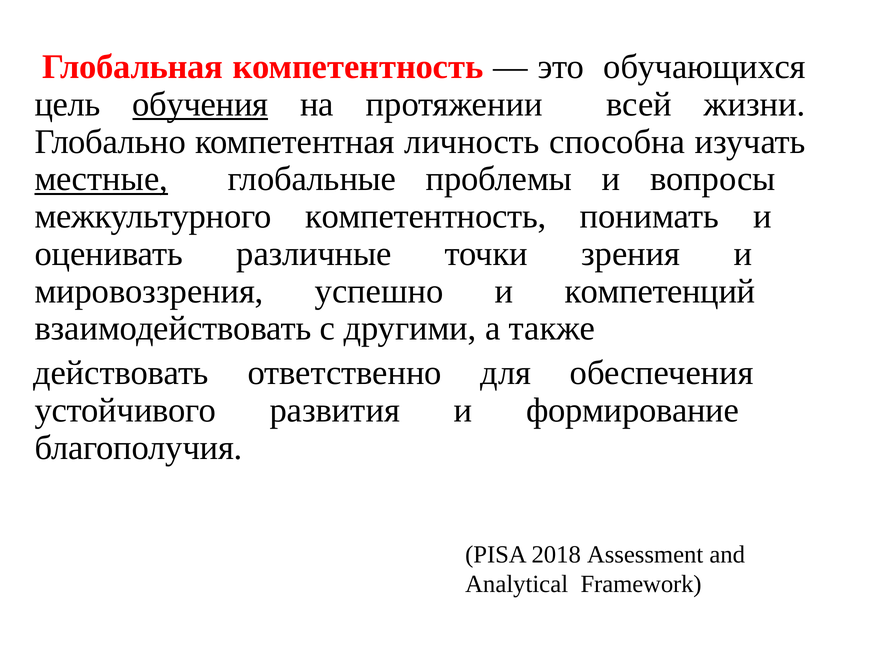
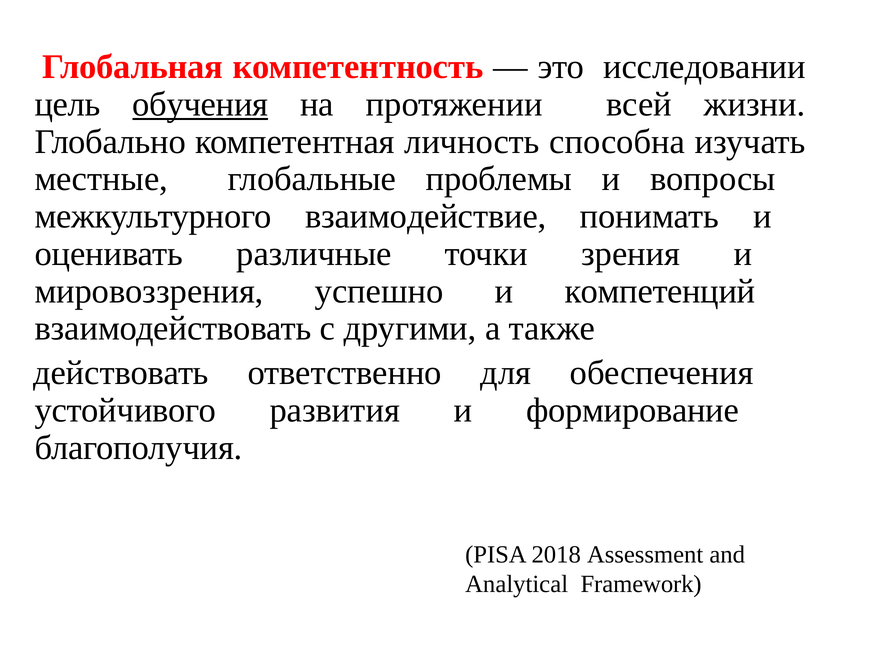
обучающихся: обучающихся -> исследовании
местные underline: present -> none
межкультурного компетентность: компетентность -> взаимодействие
